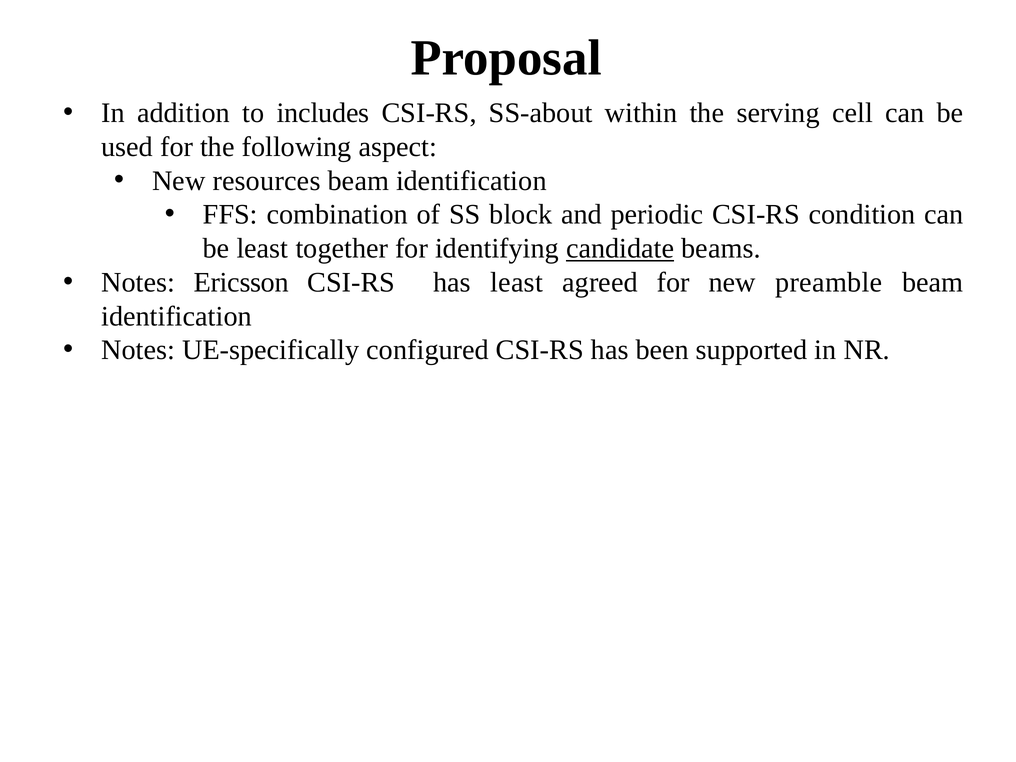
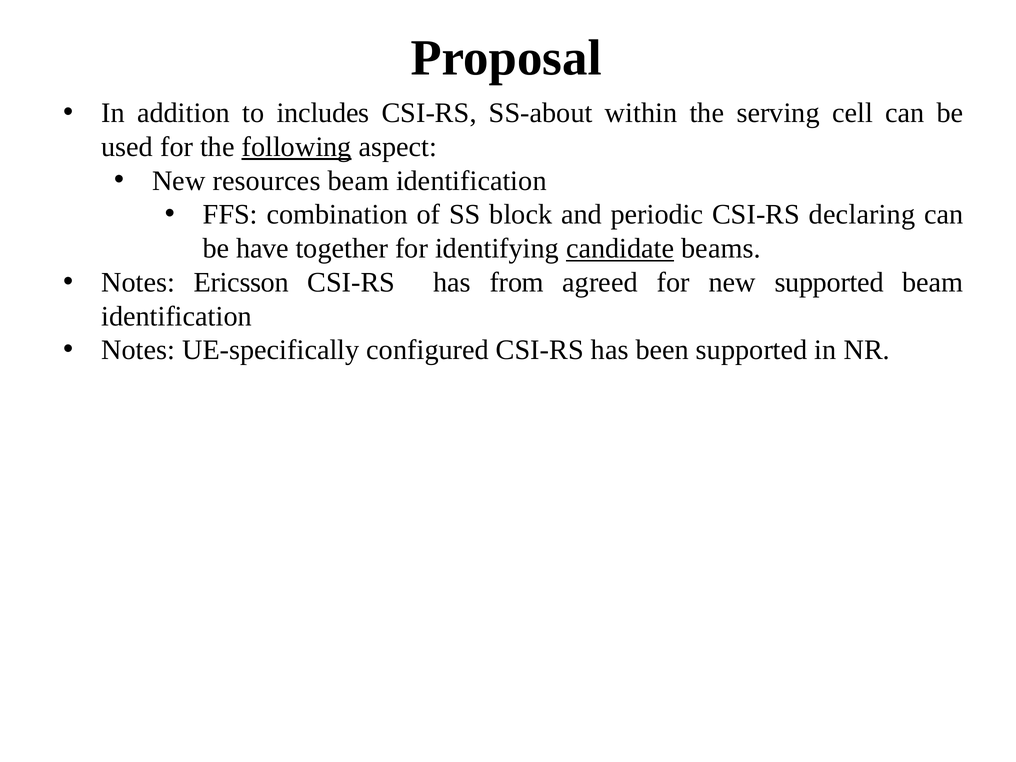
following underline: none -> present
condition: condition -> declaring
be least: least -> have
has least: least -> from
new preamble: preamble -> supported
